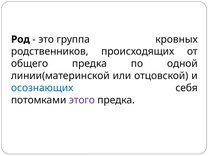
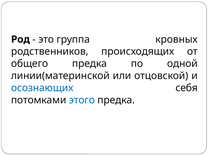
этого colour: purple -> blue
